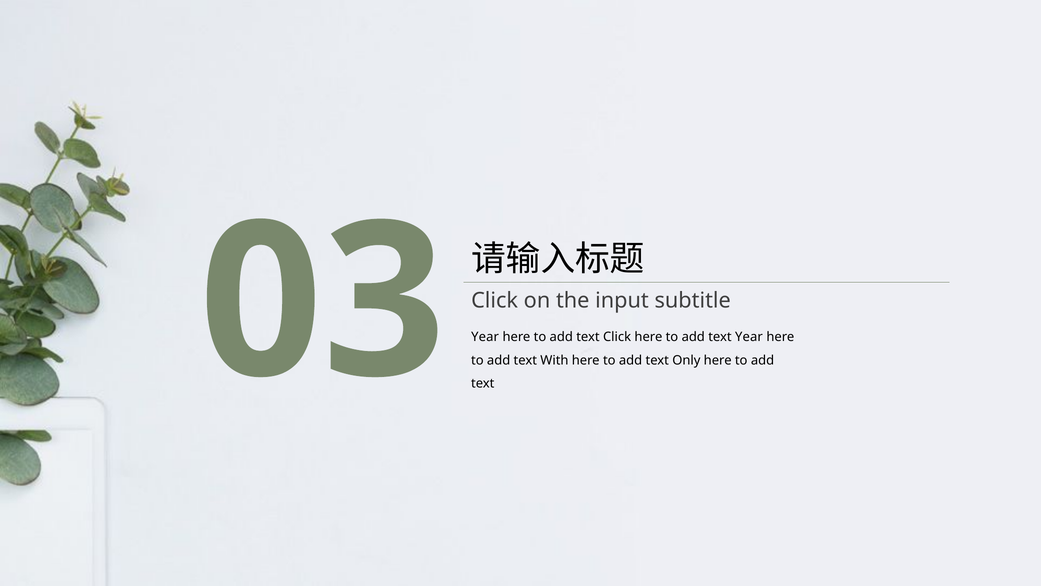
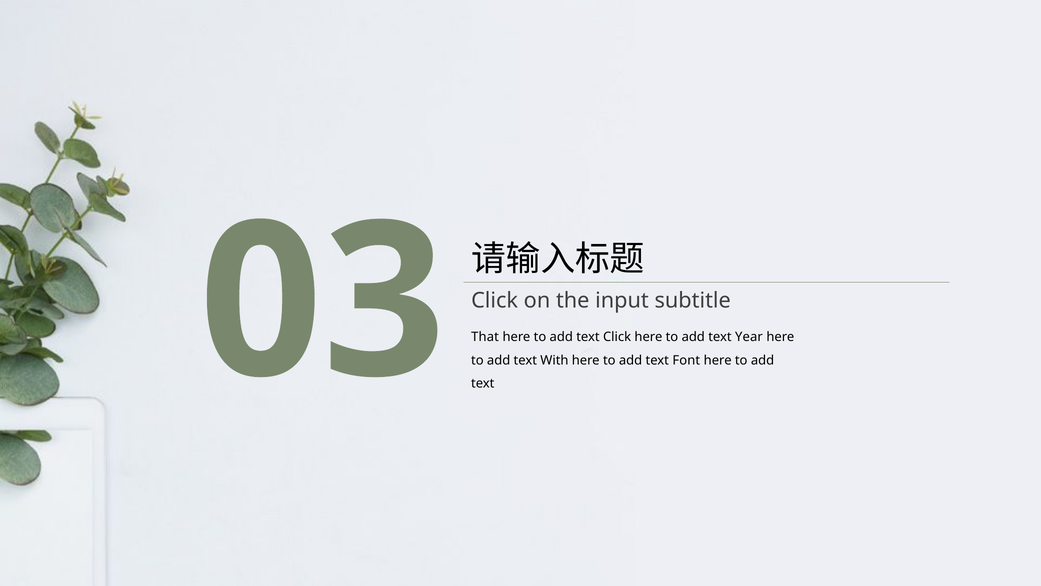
Year at (485, 337): Year -> That
Only: Only -> Font
